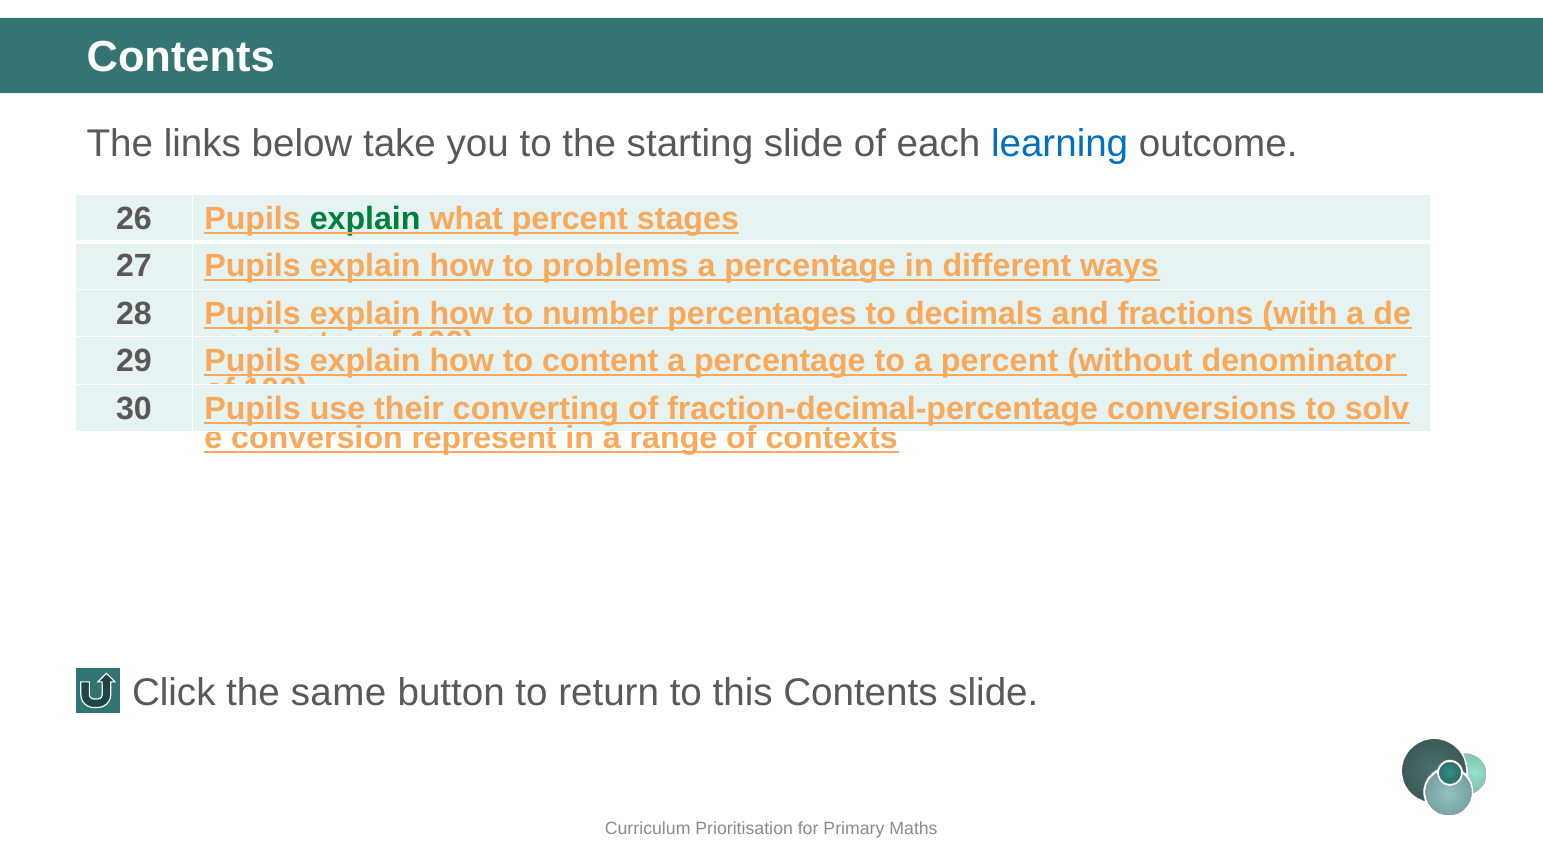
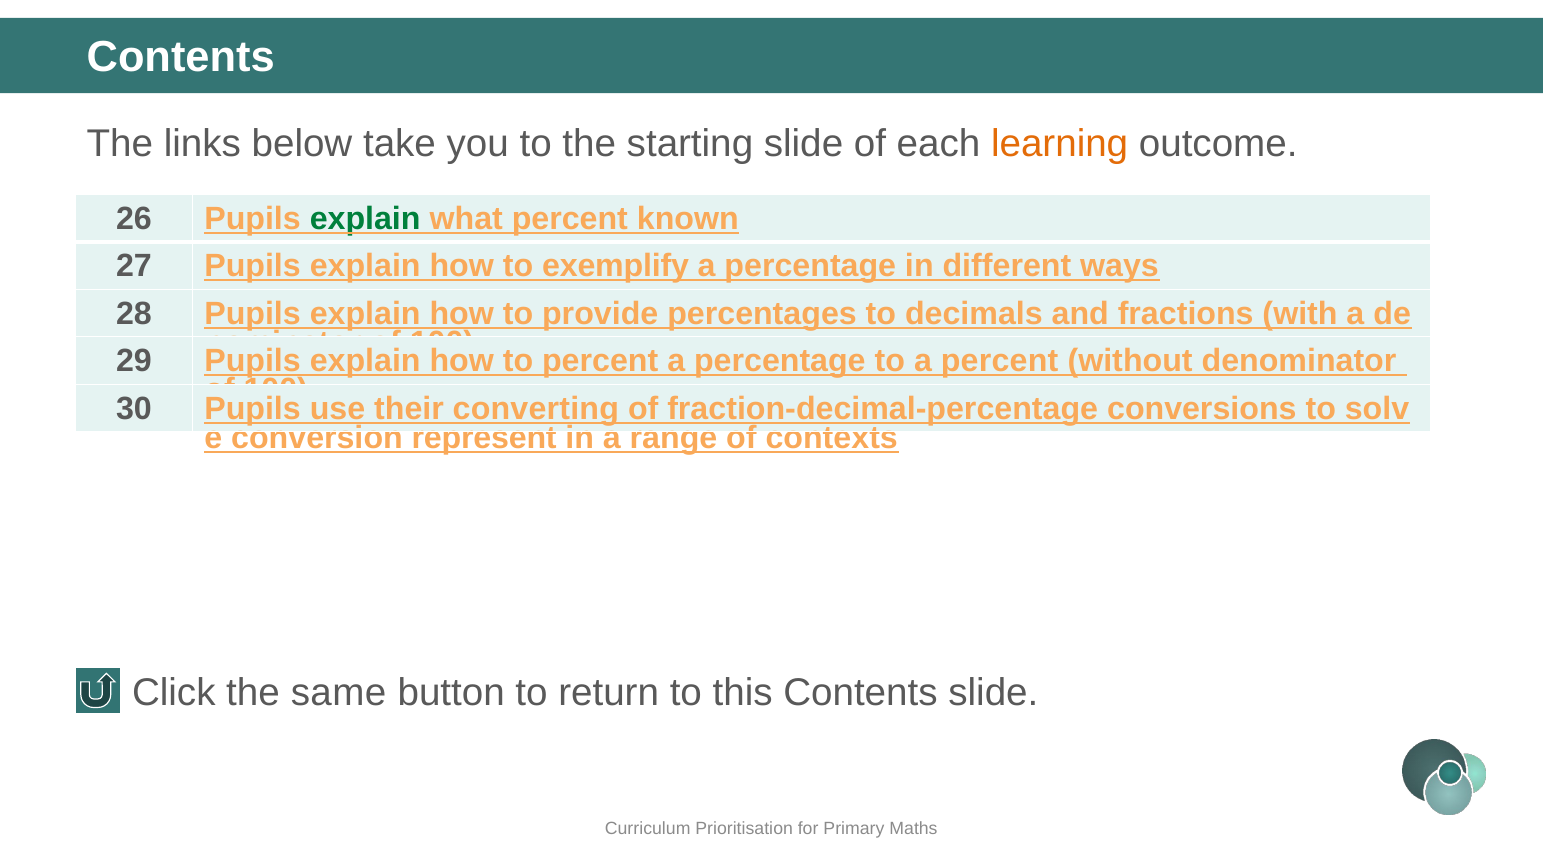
learning colour: blue -> orange
stages: stages -> known
problems: problems -> exemplify
number: number -> provide
to content: content -> percent
